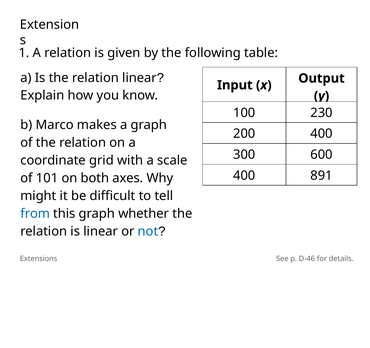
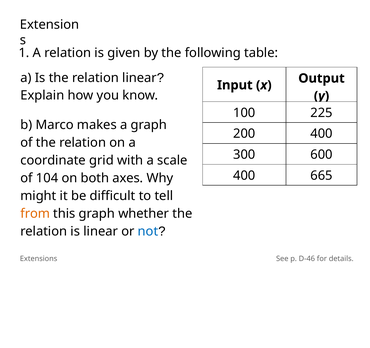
230: 230 -> 225
891: 891 -> 665
101: 101 -> 104
from colour: blue -> orange
